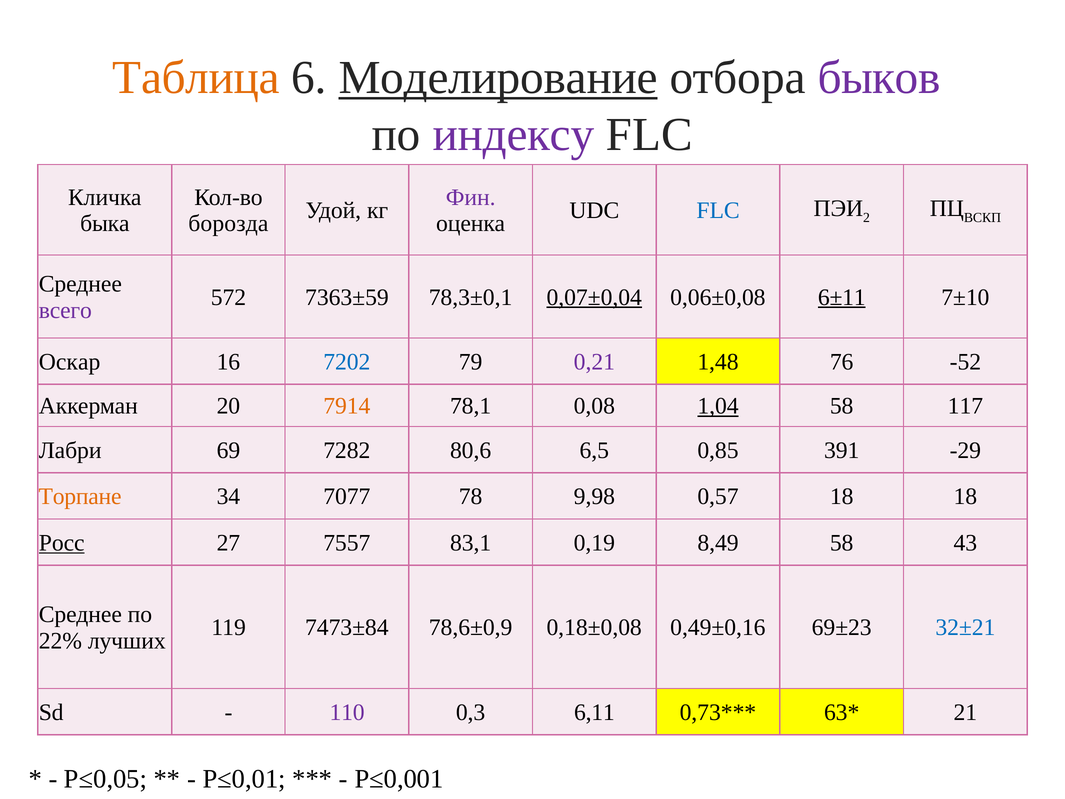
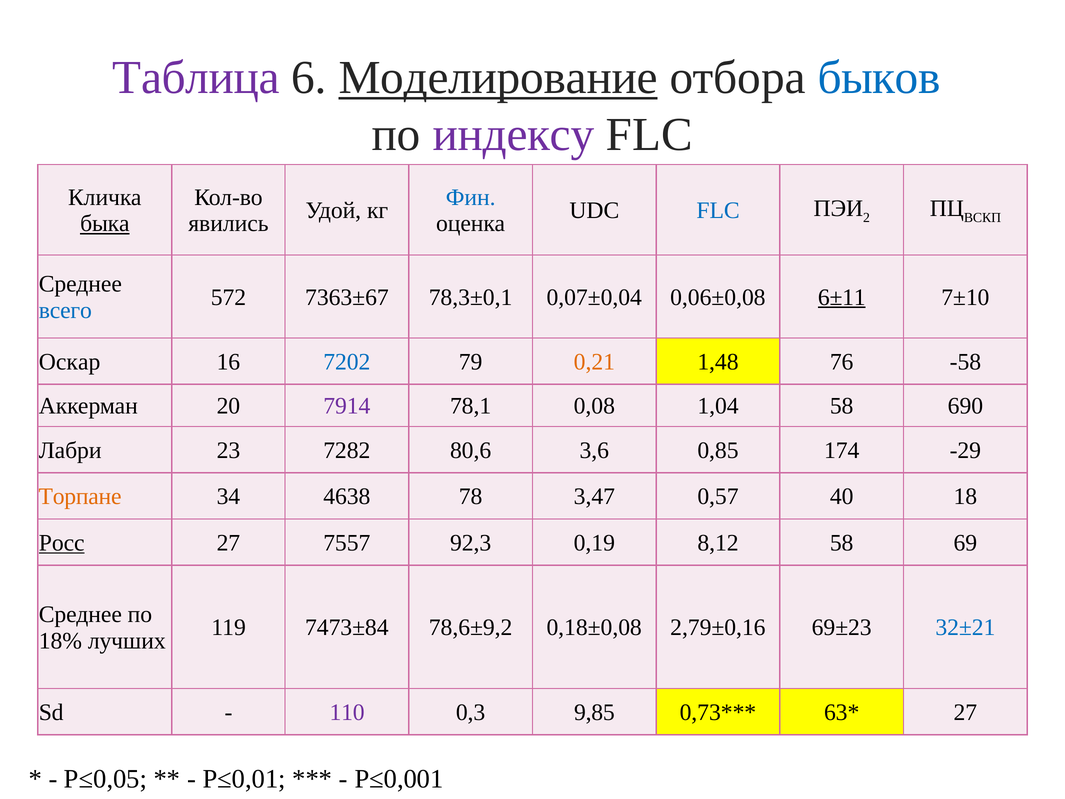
Таблица colour: orange -> purple
быков colour: purple -> blue
Фин colour: purple -> blue
быка underline: none -> present
борозда: борозда -> явились
7363±59: 7363±59 -> 7363±67
0,07±0,04 underline: present -> none
всего colour: purple -> blue
0,21 colour: purple -> orange
-52: -52 -> -58
7914 colour: orange -> purple
1,04 underline: present -> none
117: 117 -> 690
69: 69 -> 23
6,5: 6,5 -> 3,6
391: 391 -> 174
7077: 7077 -> 4638
9,98: 9,98 -> 3,47
0,57 18: 18 -> 40
83,1: 83,1 -> 92,3
8,49: 8,49 -> 8,12
43: 43 -> 69
78,6±0,9: 78,6±0,9 -> 78,6±9,2
0,49±0,16: 0,49±0,16 -> 2,79±0,16
22%: 22% -> 18%
6,11: 6,11 -> 9,85
21 at (965, 712): 21 -> 27
